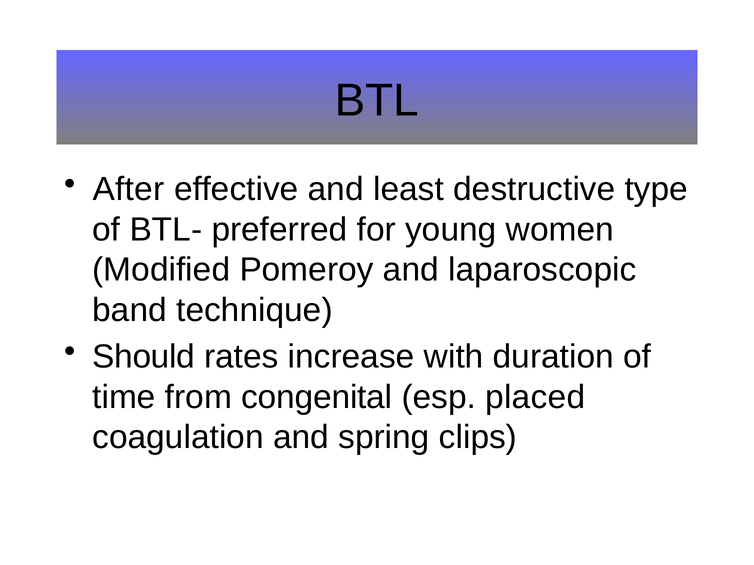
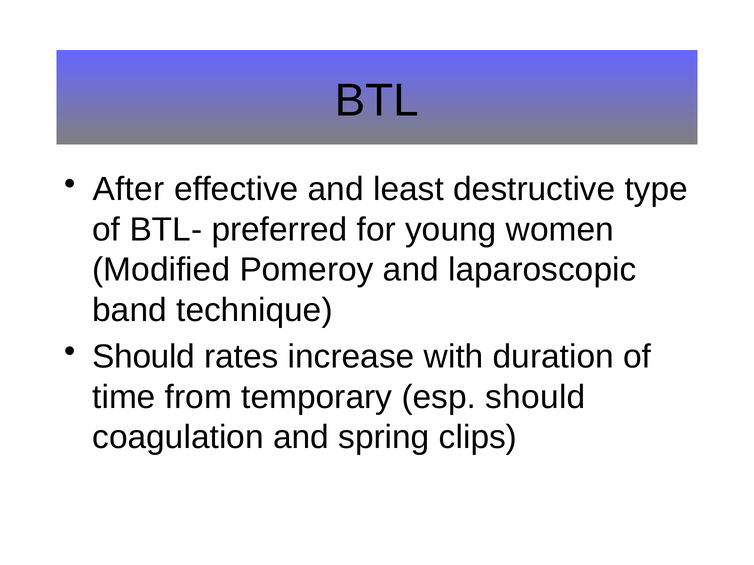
congenital: congenital -> temporary
esp placed: placed -> should
